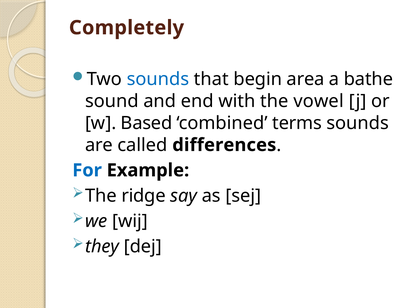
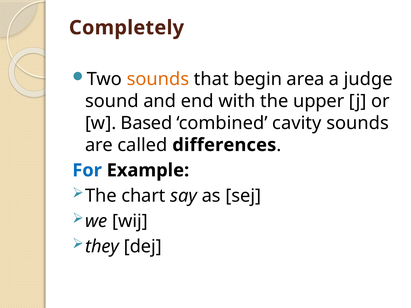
sounds at (158, 79) colour: blue -> orange
bathe: bathe -> judge
vowel: vowel -> upper
terms: terms -> cavity
ridge: ridge -> chart
